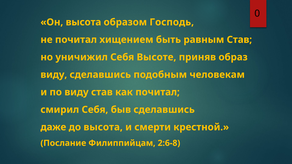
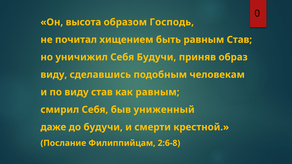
Себя Высоте: Высоте -> Будучи
как почитал: почитал -> равным
быв сделавшись: сделавшись -> униженный
до высота: высота -> будучи
